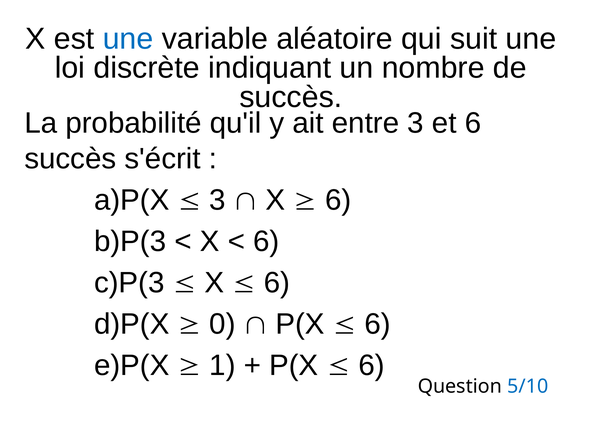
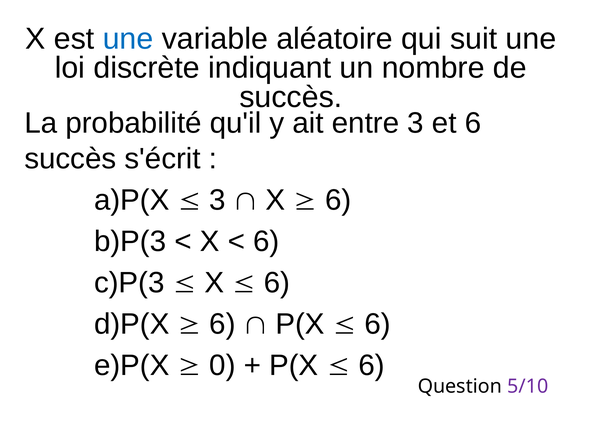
0 at (222, 324): 0 -> 6
1: 1 -> 0
5/10 colour: blue -> purple
